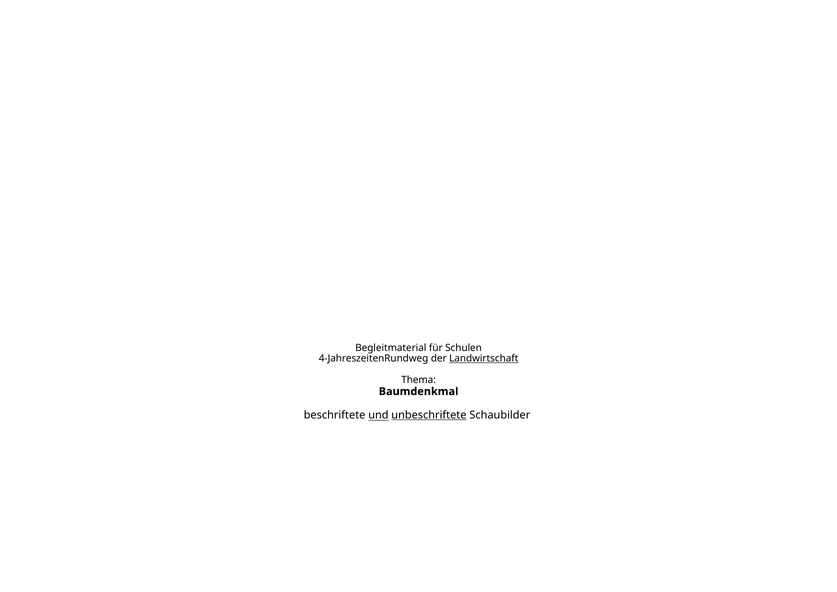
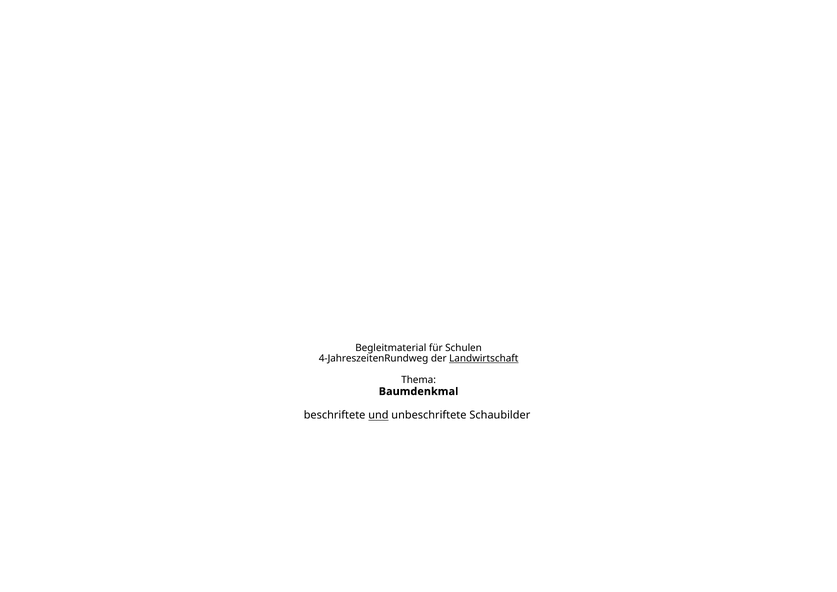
unbeschriftete underline: present -> none
